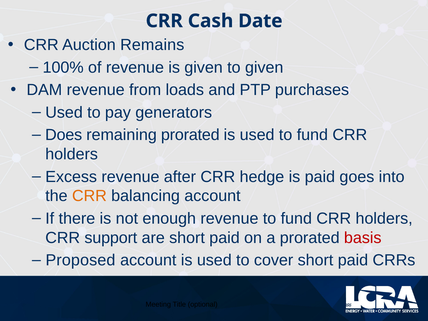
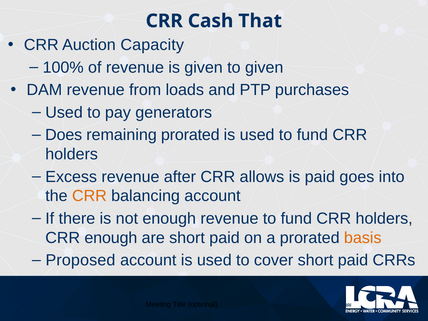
Cash Date: Date -> That
Remains: Remains -> Capacity
hedge: hedge -> allows
CRR support: support -> enough
basis colour: red -> orange
